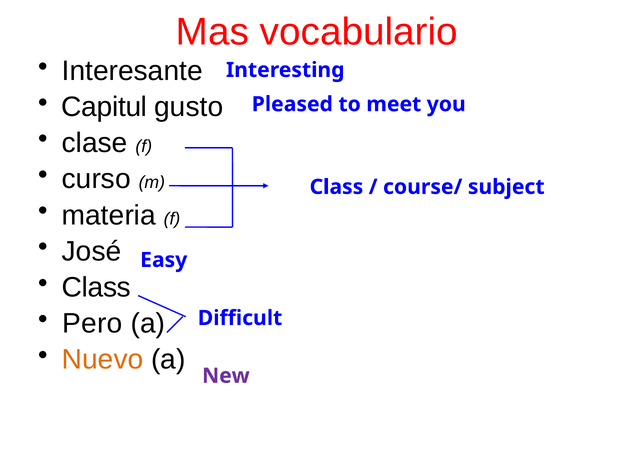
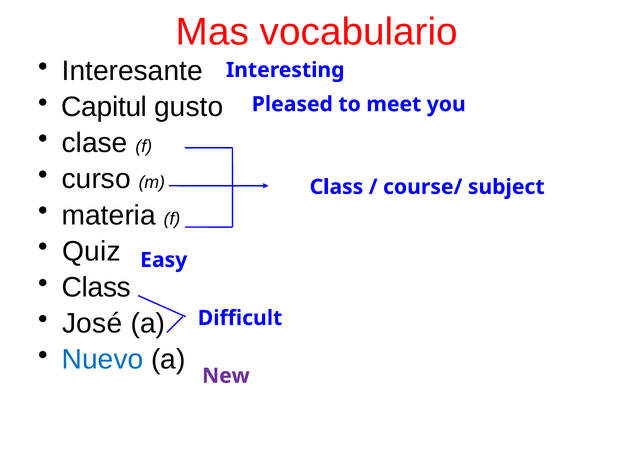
José: José -> Quiz
Pero: Pero -> José
Nuevo colour: orange -> blue
